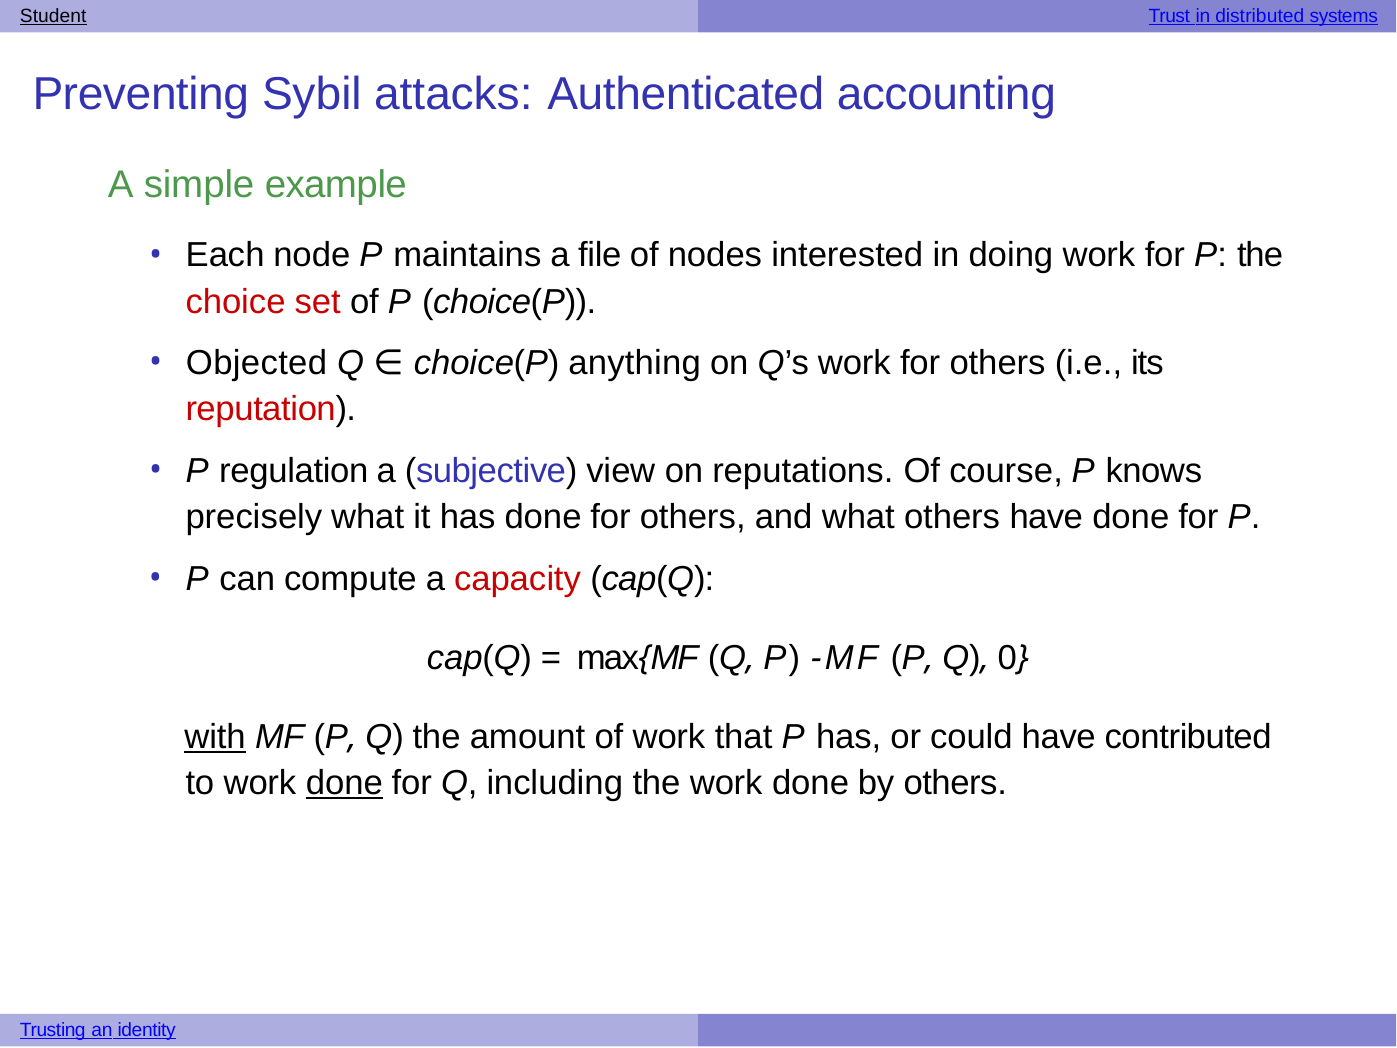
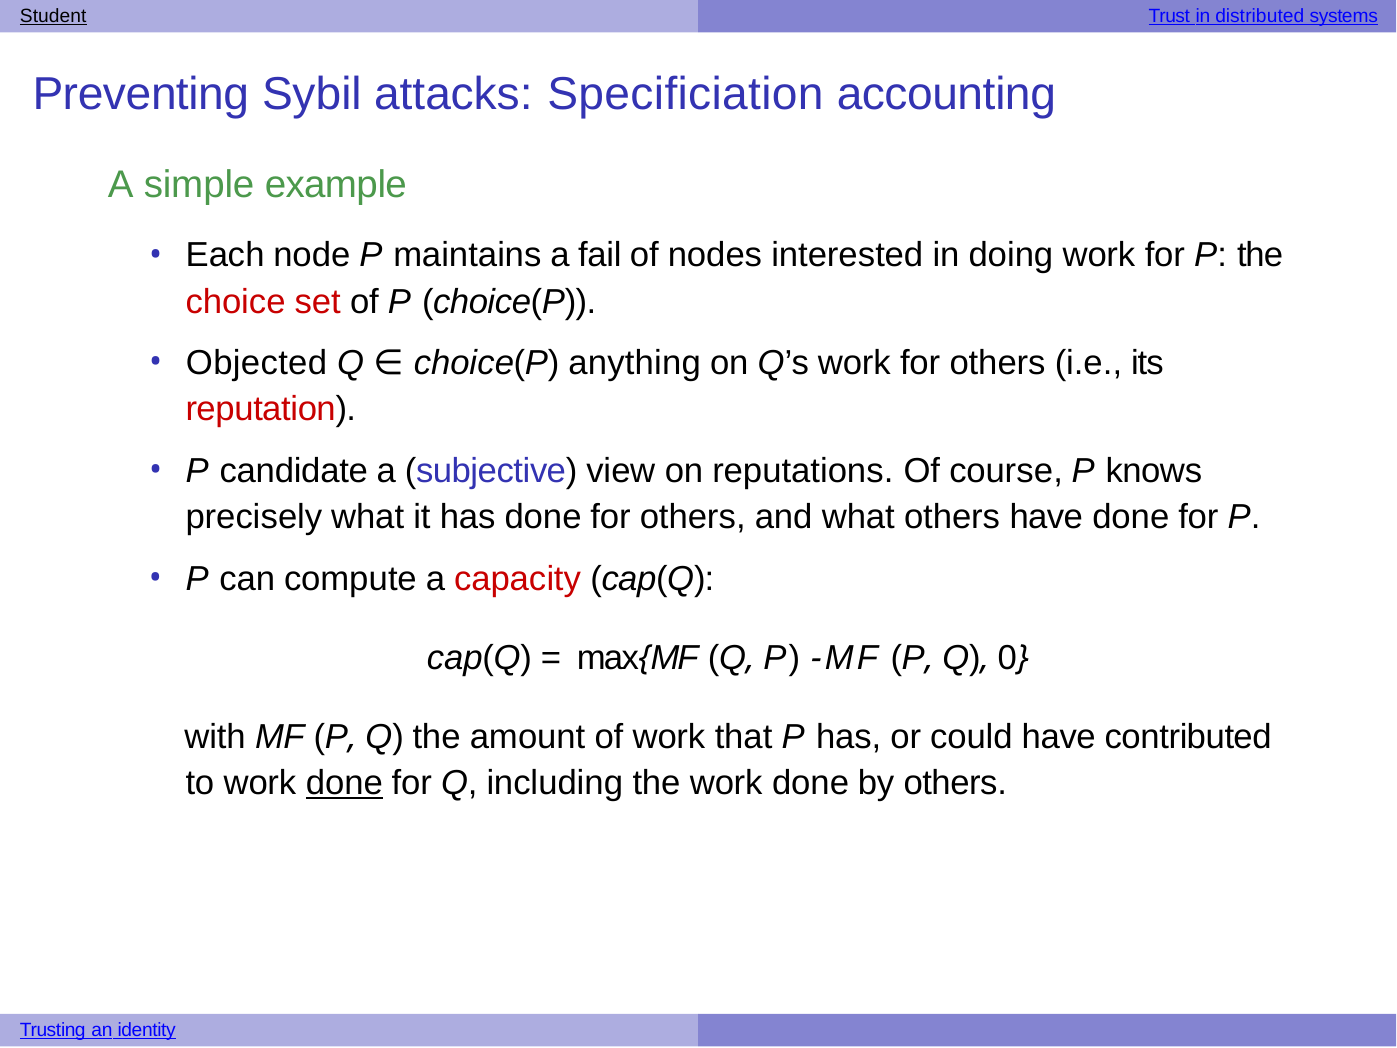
Authenticated: Authenticated -> Specificiation
file: file -> fail
regulation: regulation -> candidate
with underline: present -> none
